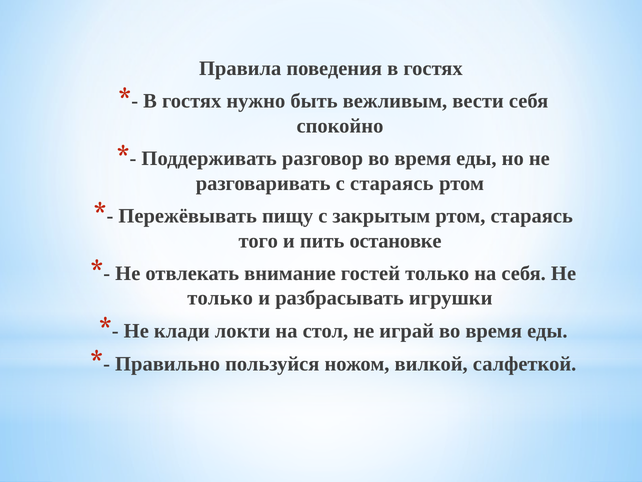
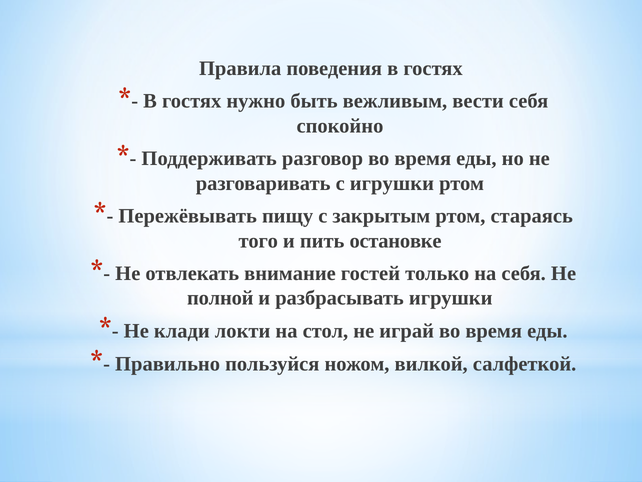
с стараясь: стараясь -> игрушки
только at (220, 298): только -> полной
